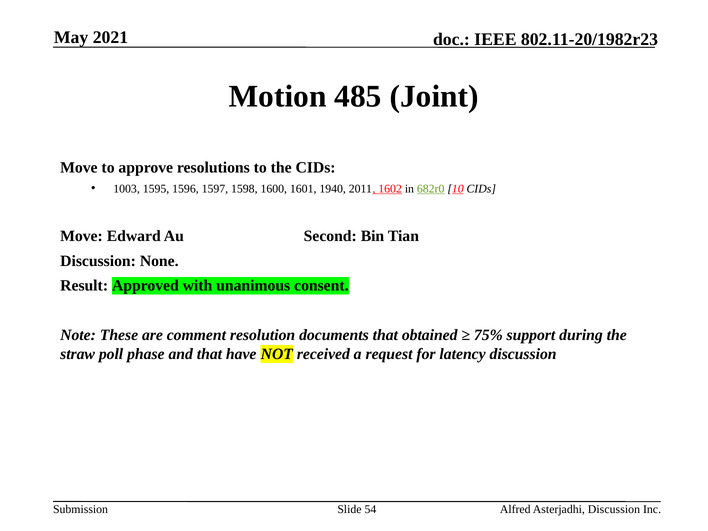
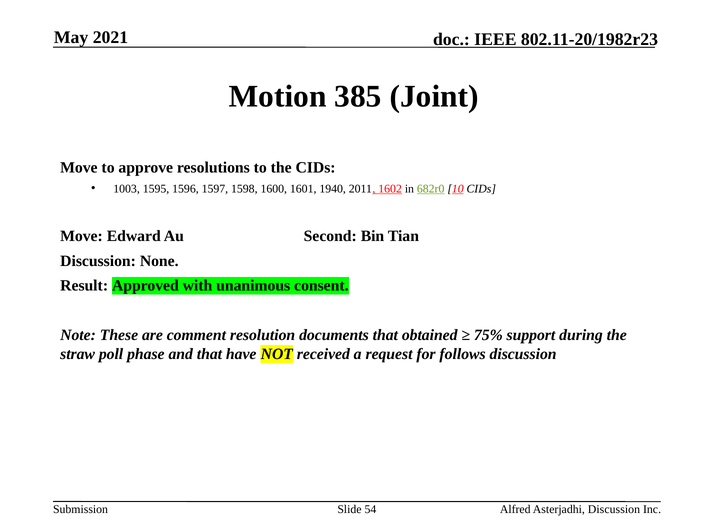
485: 485 -> 385
latency: latency -> follows
